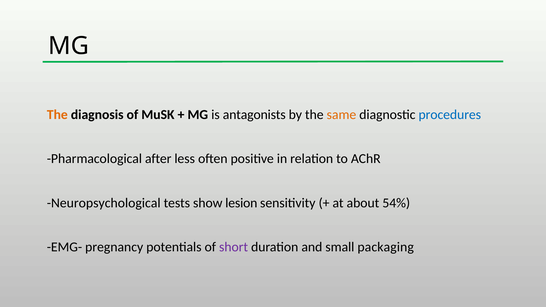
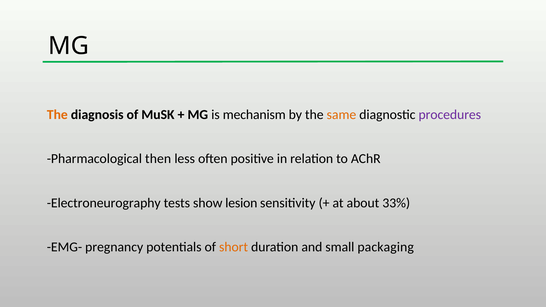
antagonists: antagonists -> mechanism
procedures colour: blue -> purple
after: after -> then
Neuropsychological: Neuropsychological -> Electroneurography
54%: 54% -> 33%
short colour: purple -> orange
